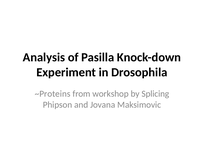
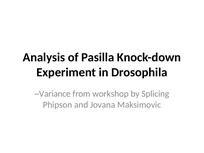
~Proteins: ~Proteins -> ~Variance
